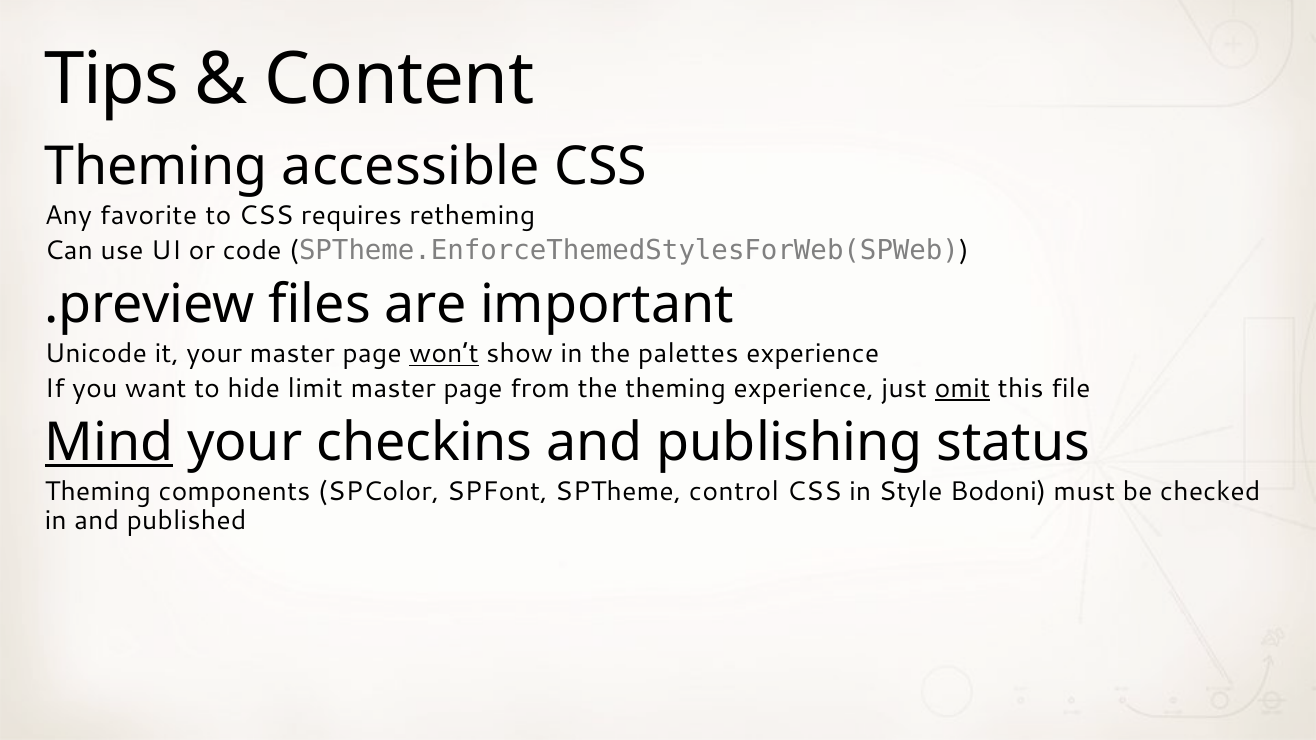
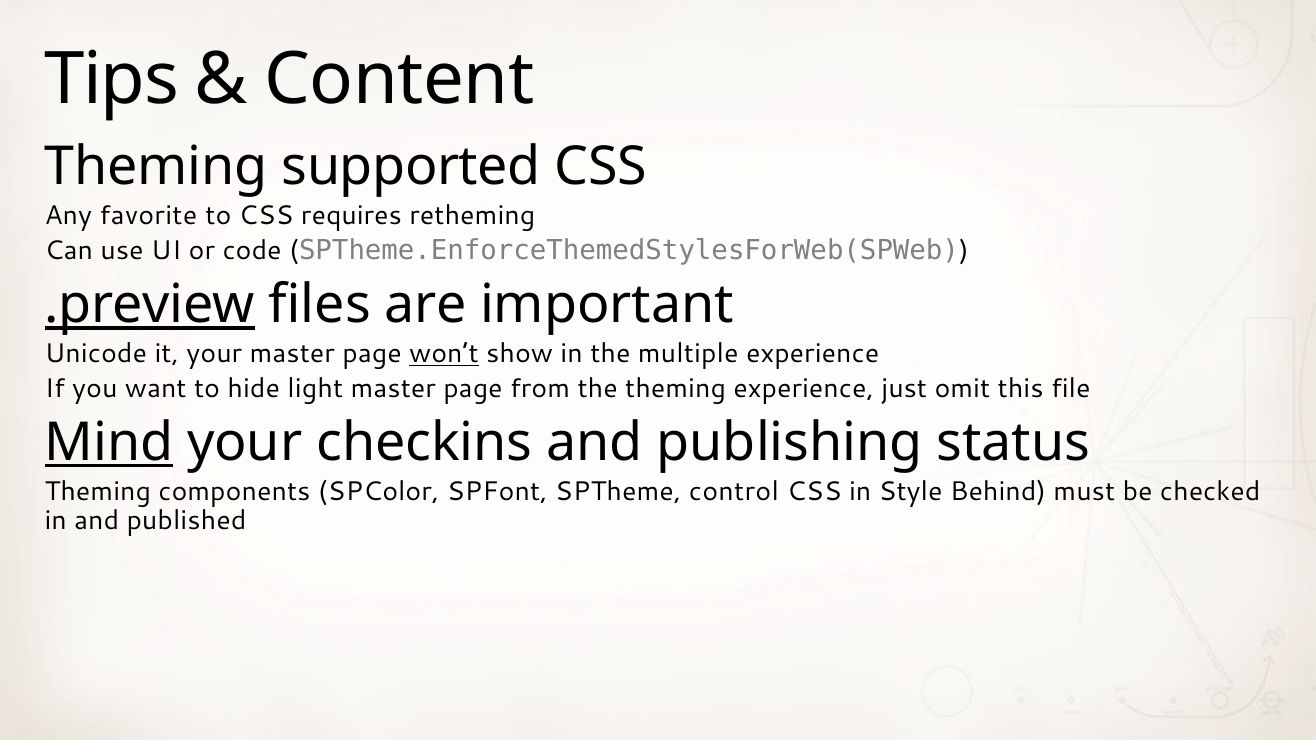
accessible: accessible -> supported
.preview underline: none -> present
palettes: palettes -> multiple
limit: limit -> light
omit underline: present -> none
Bodoni: Bodoni -> Behind
